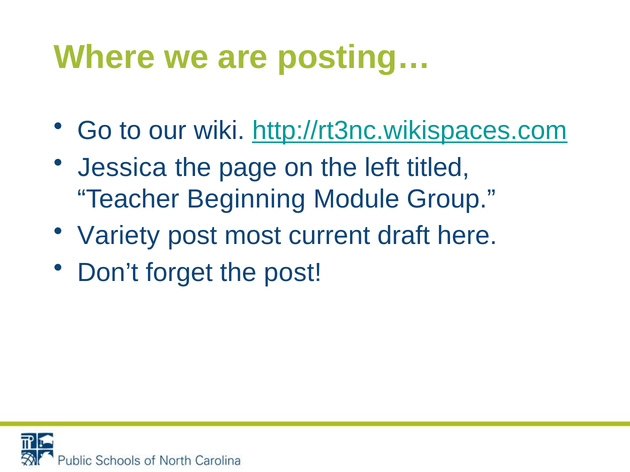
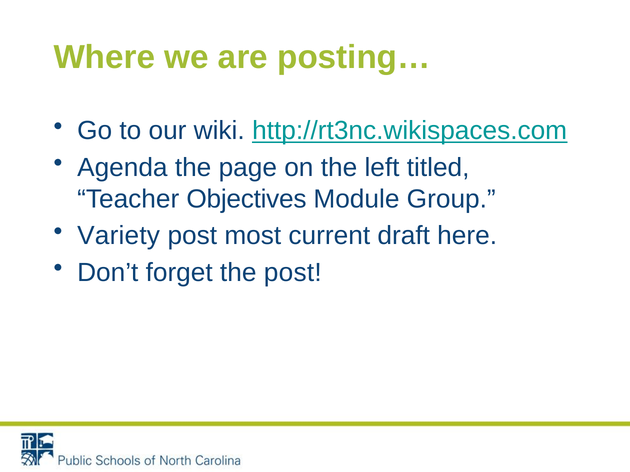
Jessica: Jessica -> Agenda
Beginning: Beginning -> Objectives
